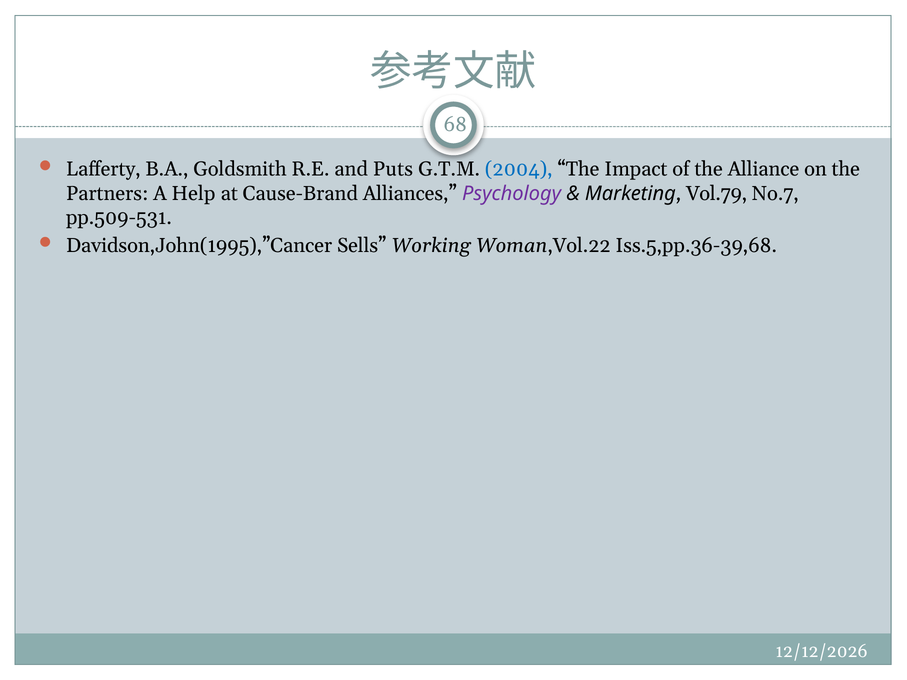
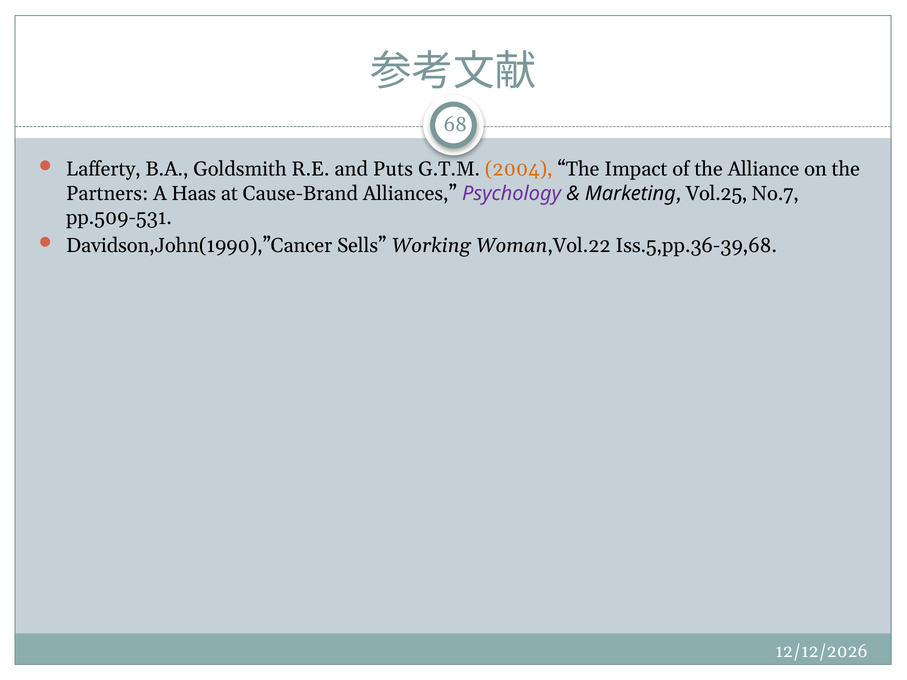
2004 colour: blue -> orange
Help: Help -> Haas
Vol.79: Vol.79 -> Vol.25
Davidson,John(1995),”Cancer: Davidson,John(1995),”Cancer -> Davidson,John(1990),”Cancer
